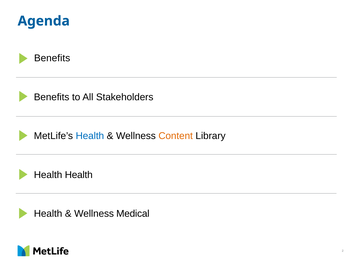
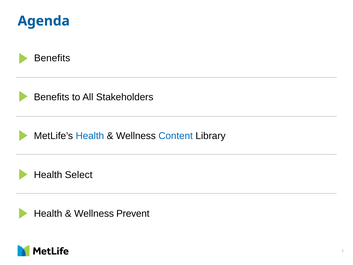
Content colour: orange -> blue
Health at (79, 175): Health -> Select
Medical: Medical -> Prevent
